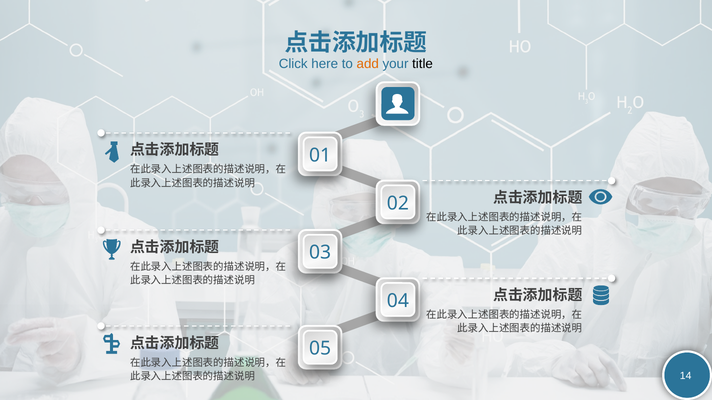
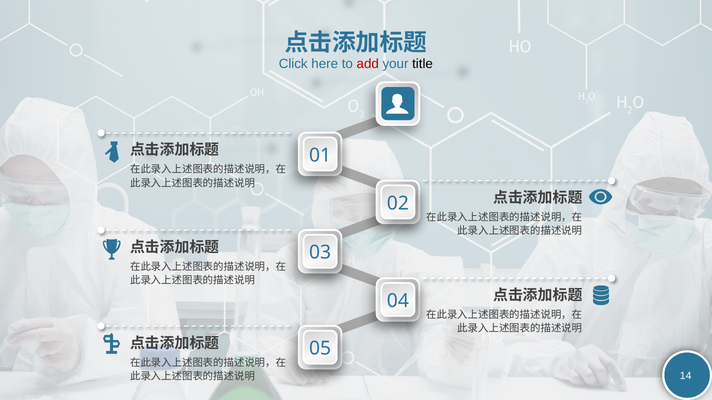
add colour: orange -> red
